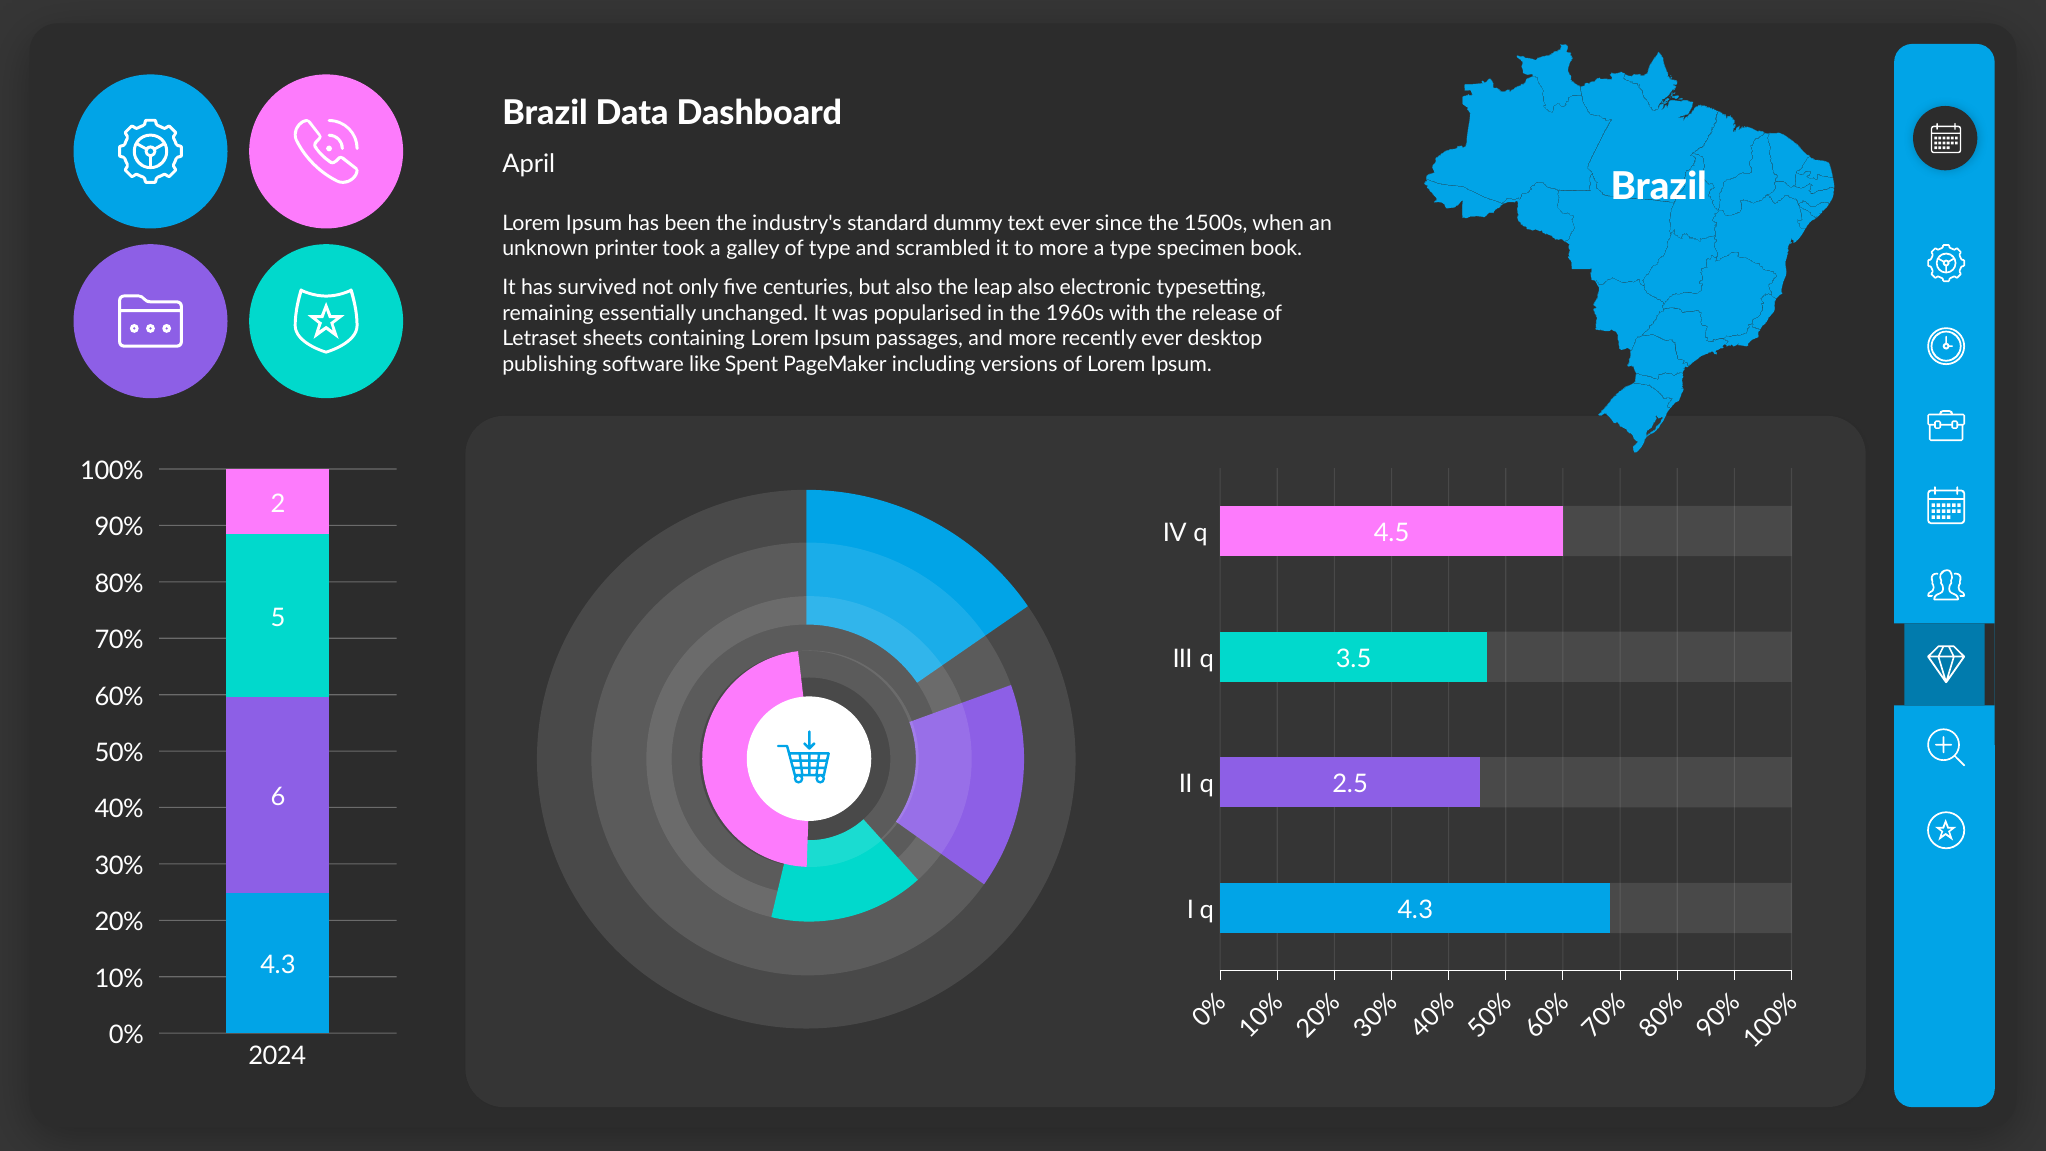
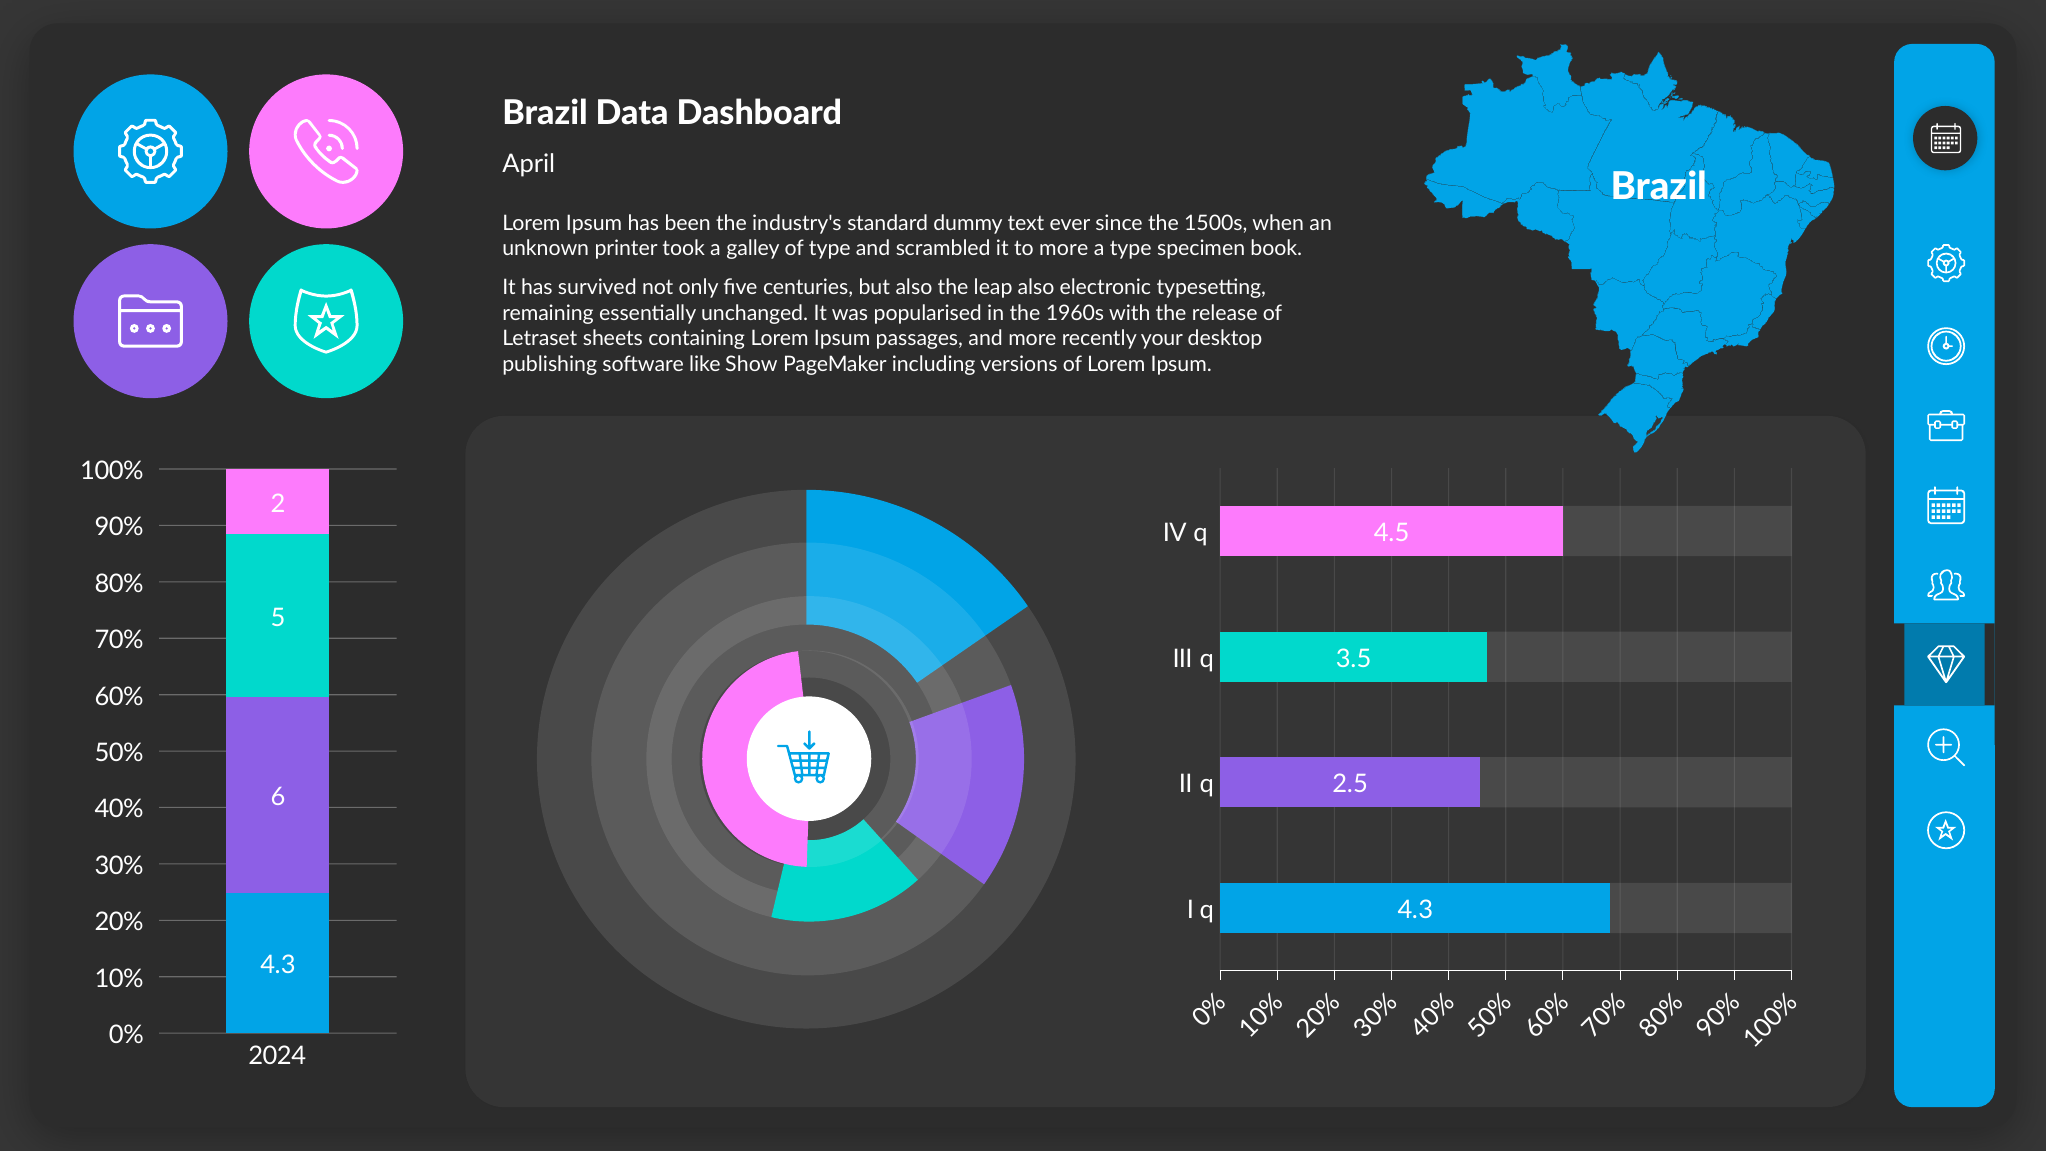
recently ever: ever -> your
Spent: Spent -> Show
